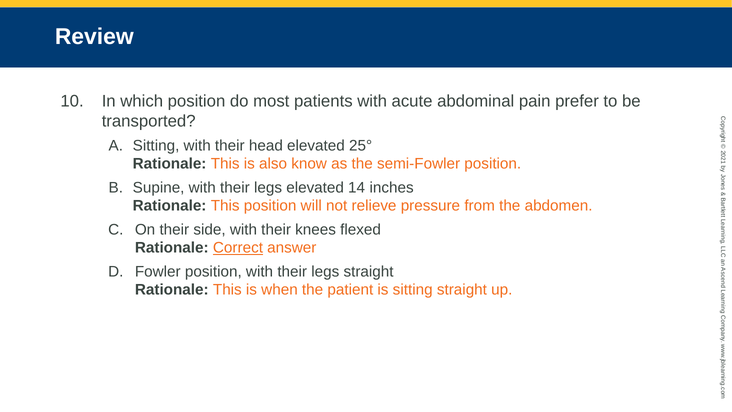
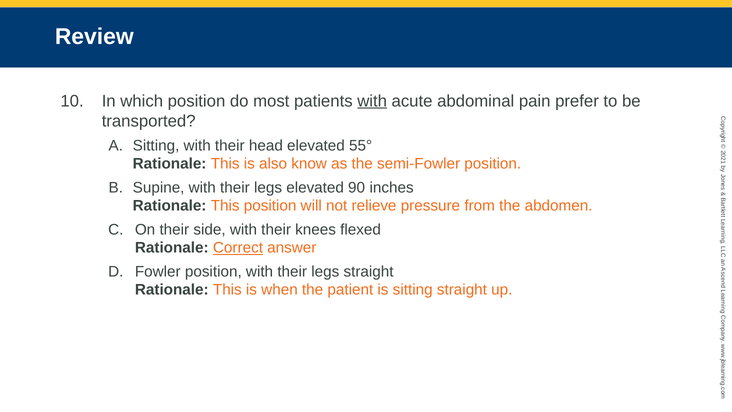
with at (372, 101) underline: none -> present
25°: 25° -> 55°
14: 14 -> 90
